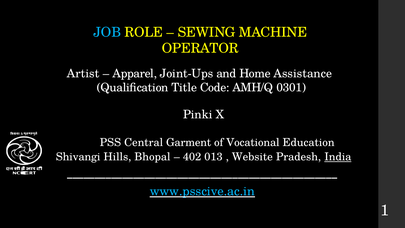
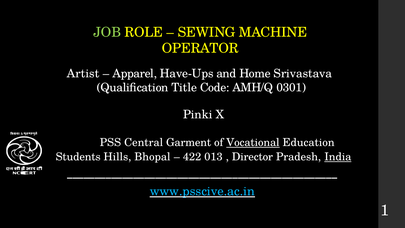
JOB colour: light blue -> light green
Joint-Ups: Joint-Ups -> Have-Ups
Assistance: Assistance -> Srivastava
Vocational underline: none -> present
Shivangi: Shivangi -> Students
402: 402 -> 422
Website: Website -> Director
